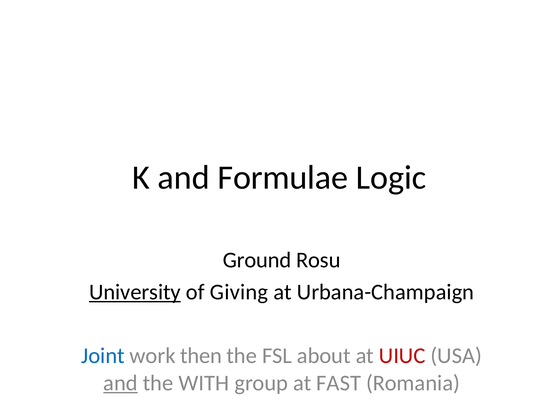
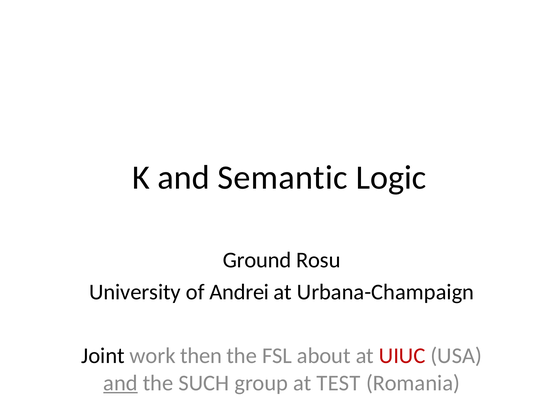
Formulae: Formulae -> Semantic
University underline: present -> none
Giving: Giving -> Andrei
Joint colour: blue -> black
WITH: WITH -> SUCH
FAST: FAST -> TEST
